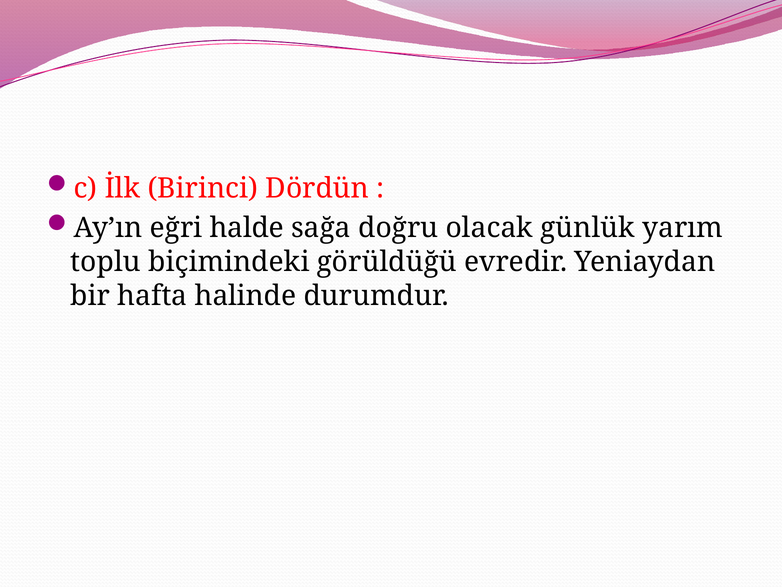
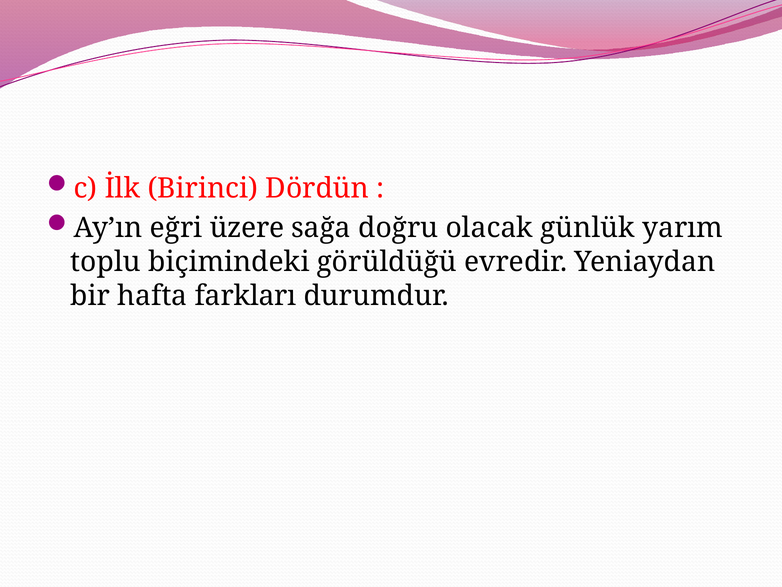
halde: halde -> üzere
halinde: halinde -> farkları
